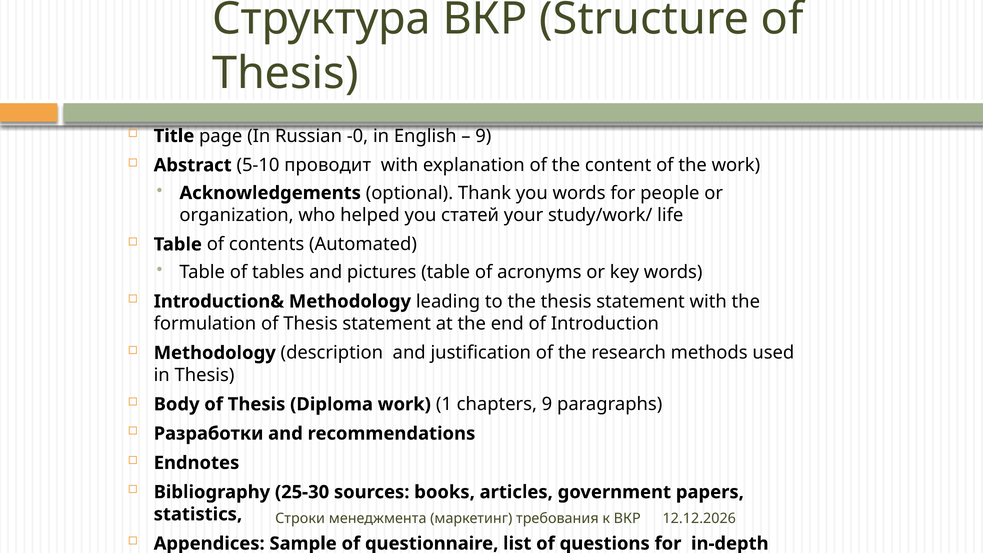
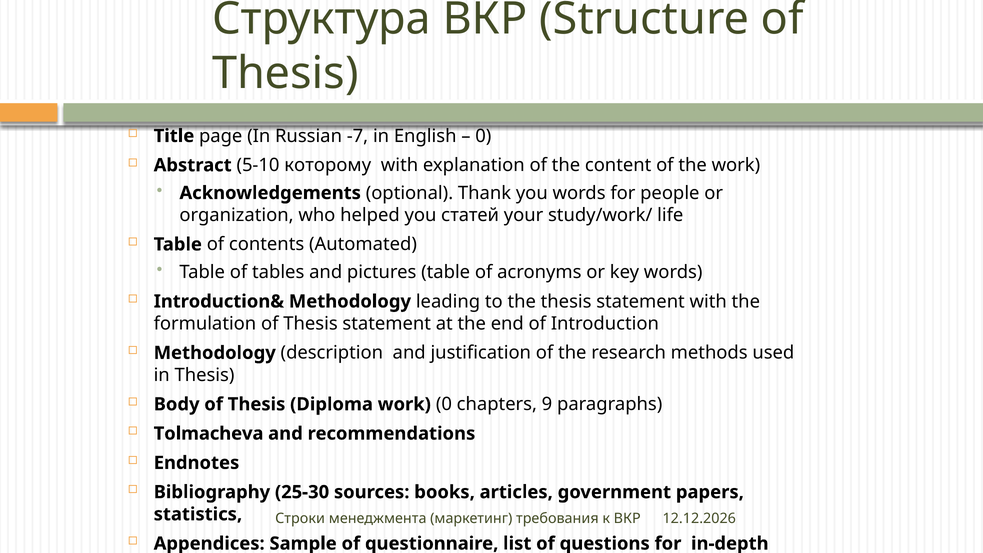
-0: -0 -> -7
9 at (483, 136): 9 -> 0
проводит: проводит -> которому
work 1: 1 -> 0
Разработки: Разработки -> Tolmacheva
